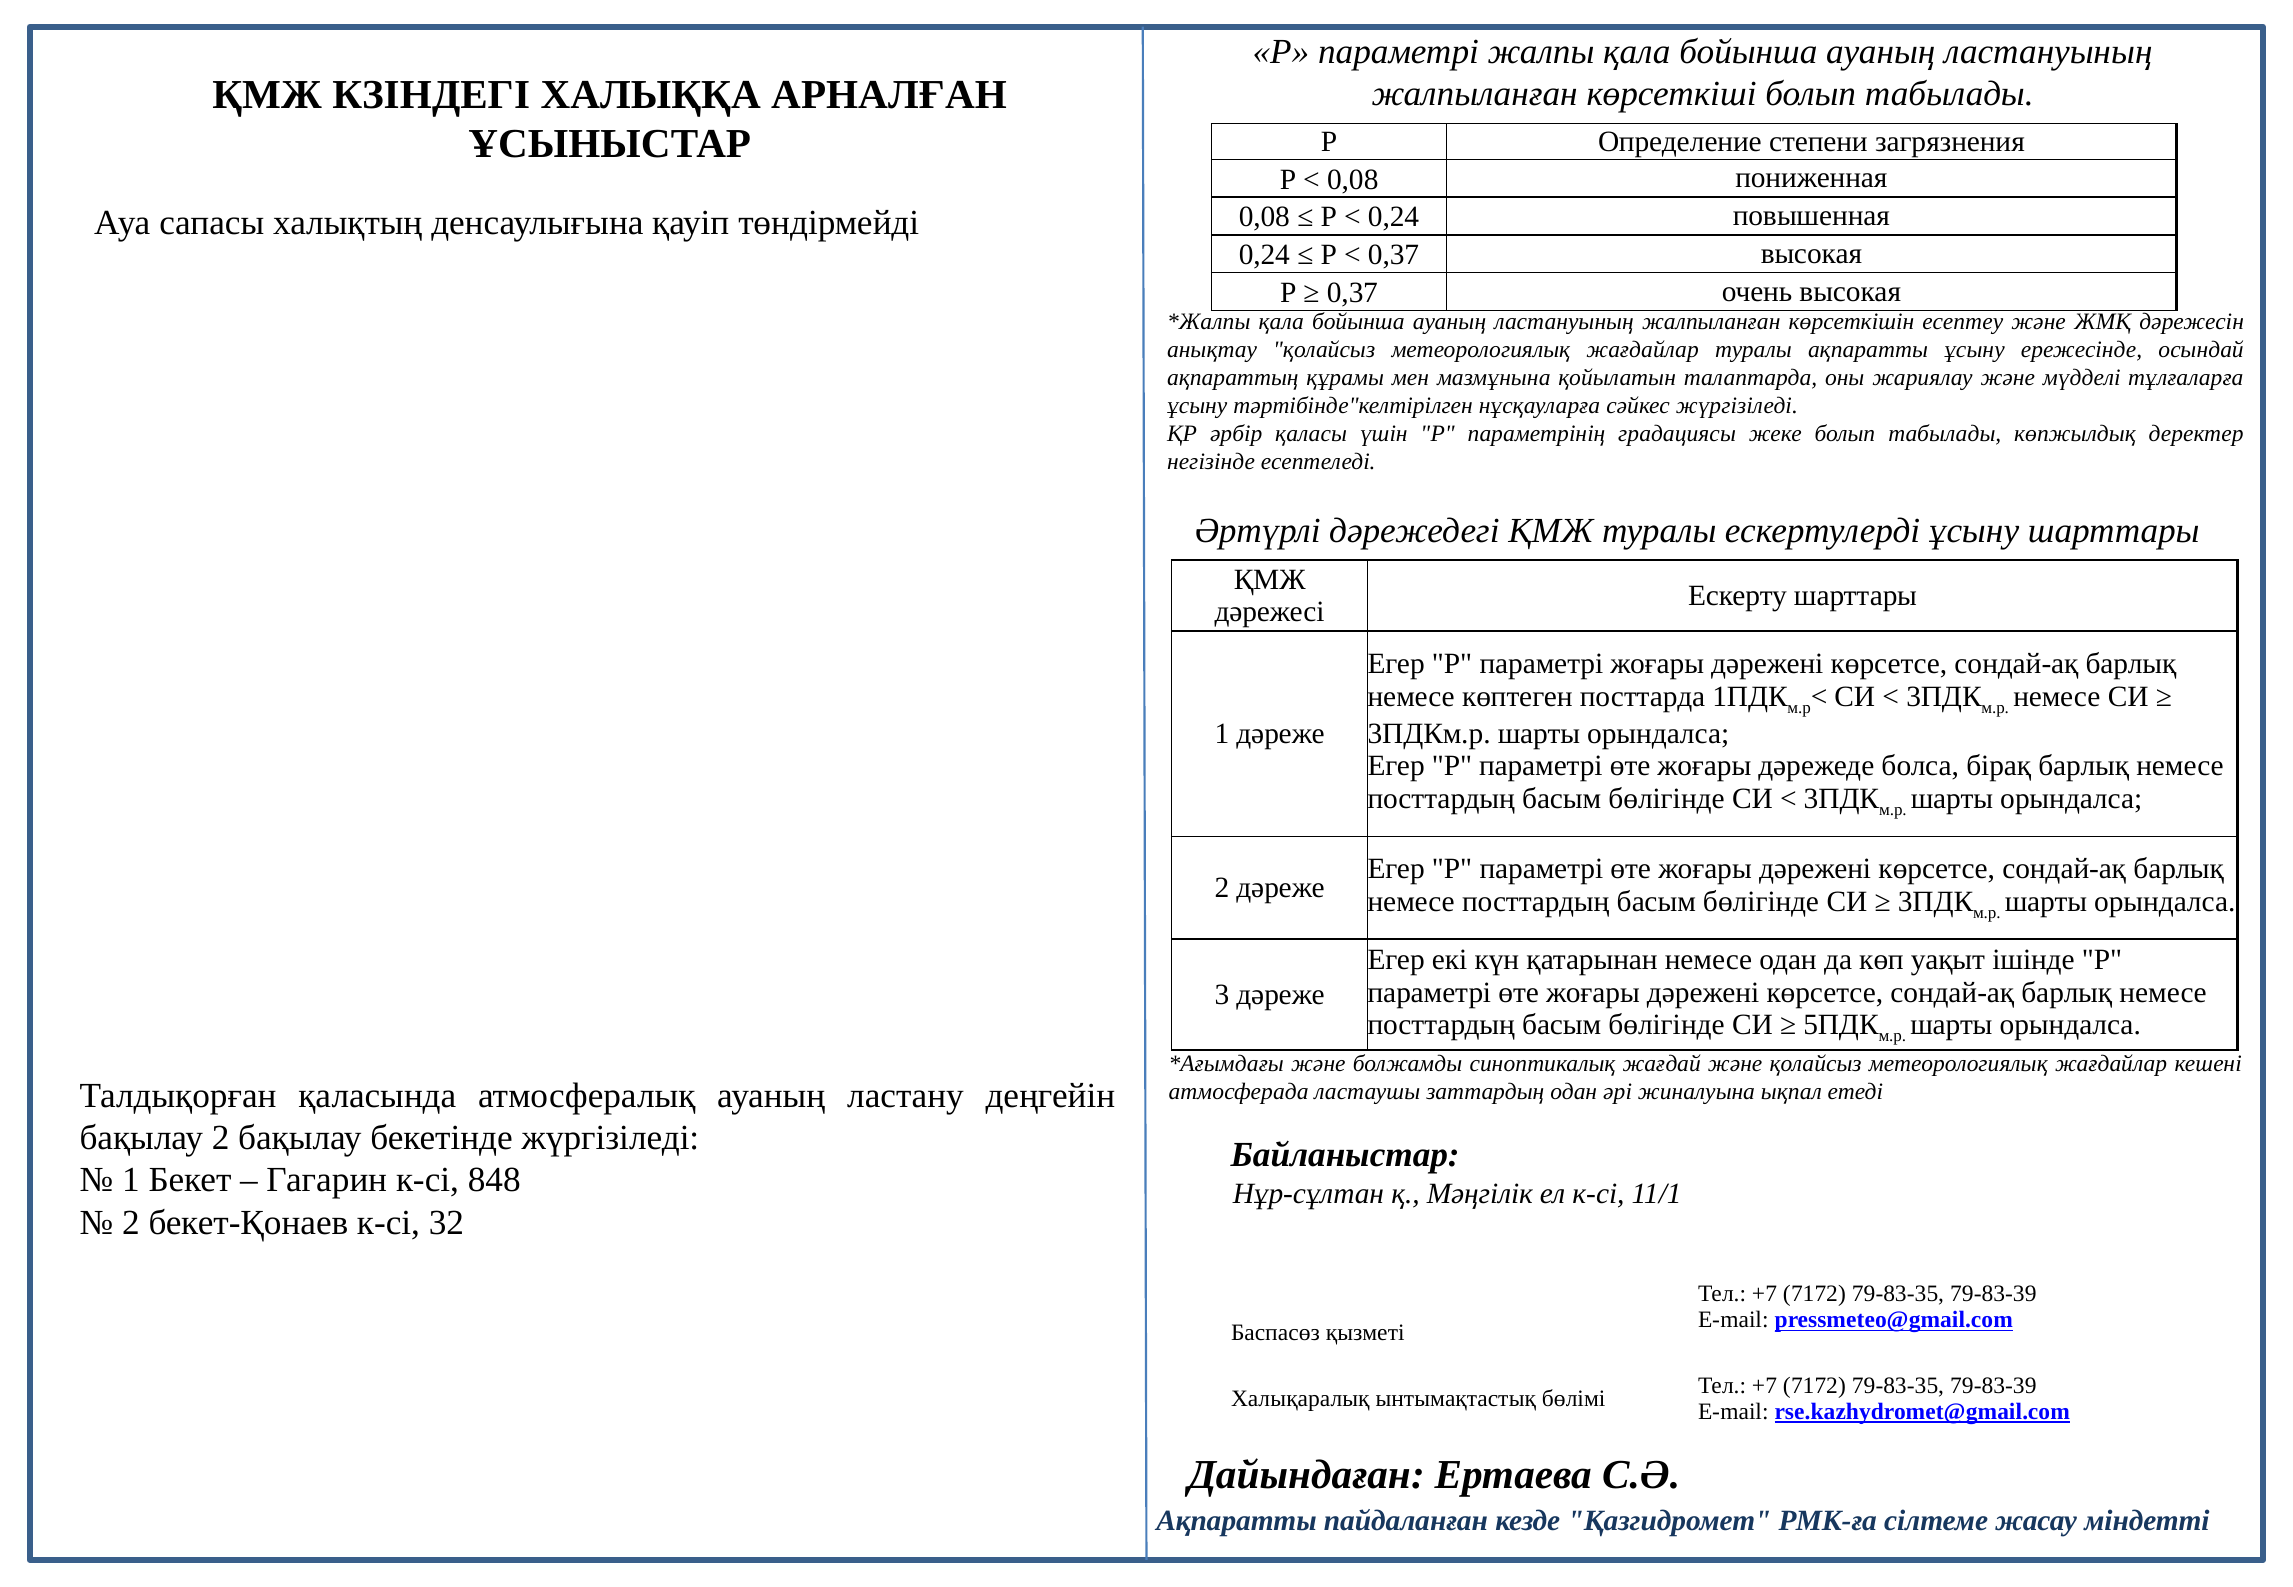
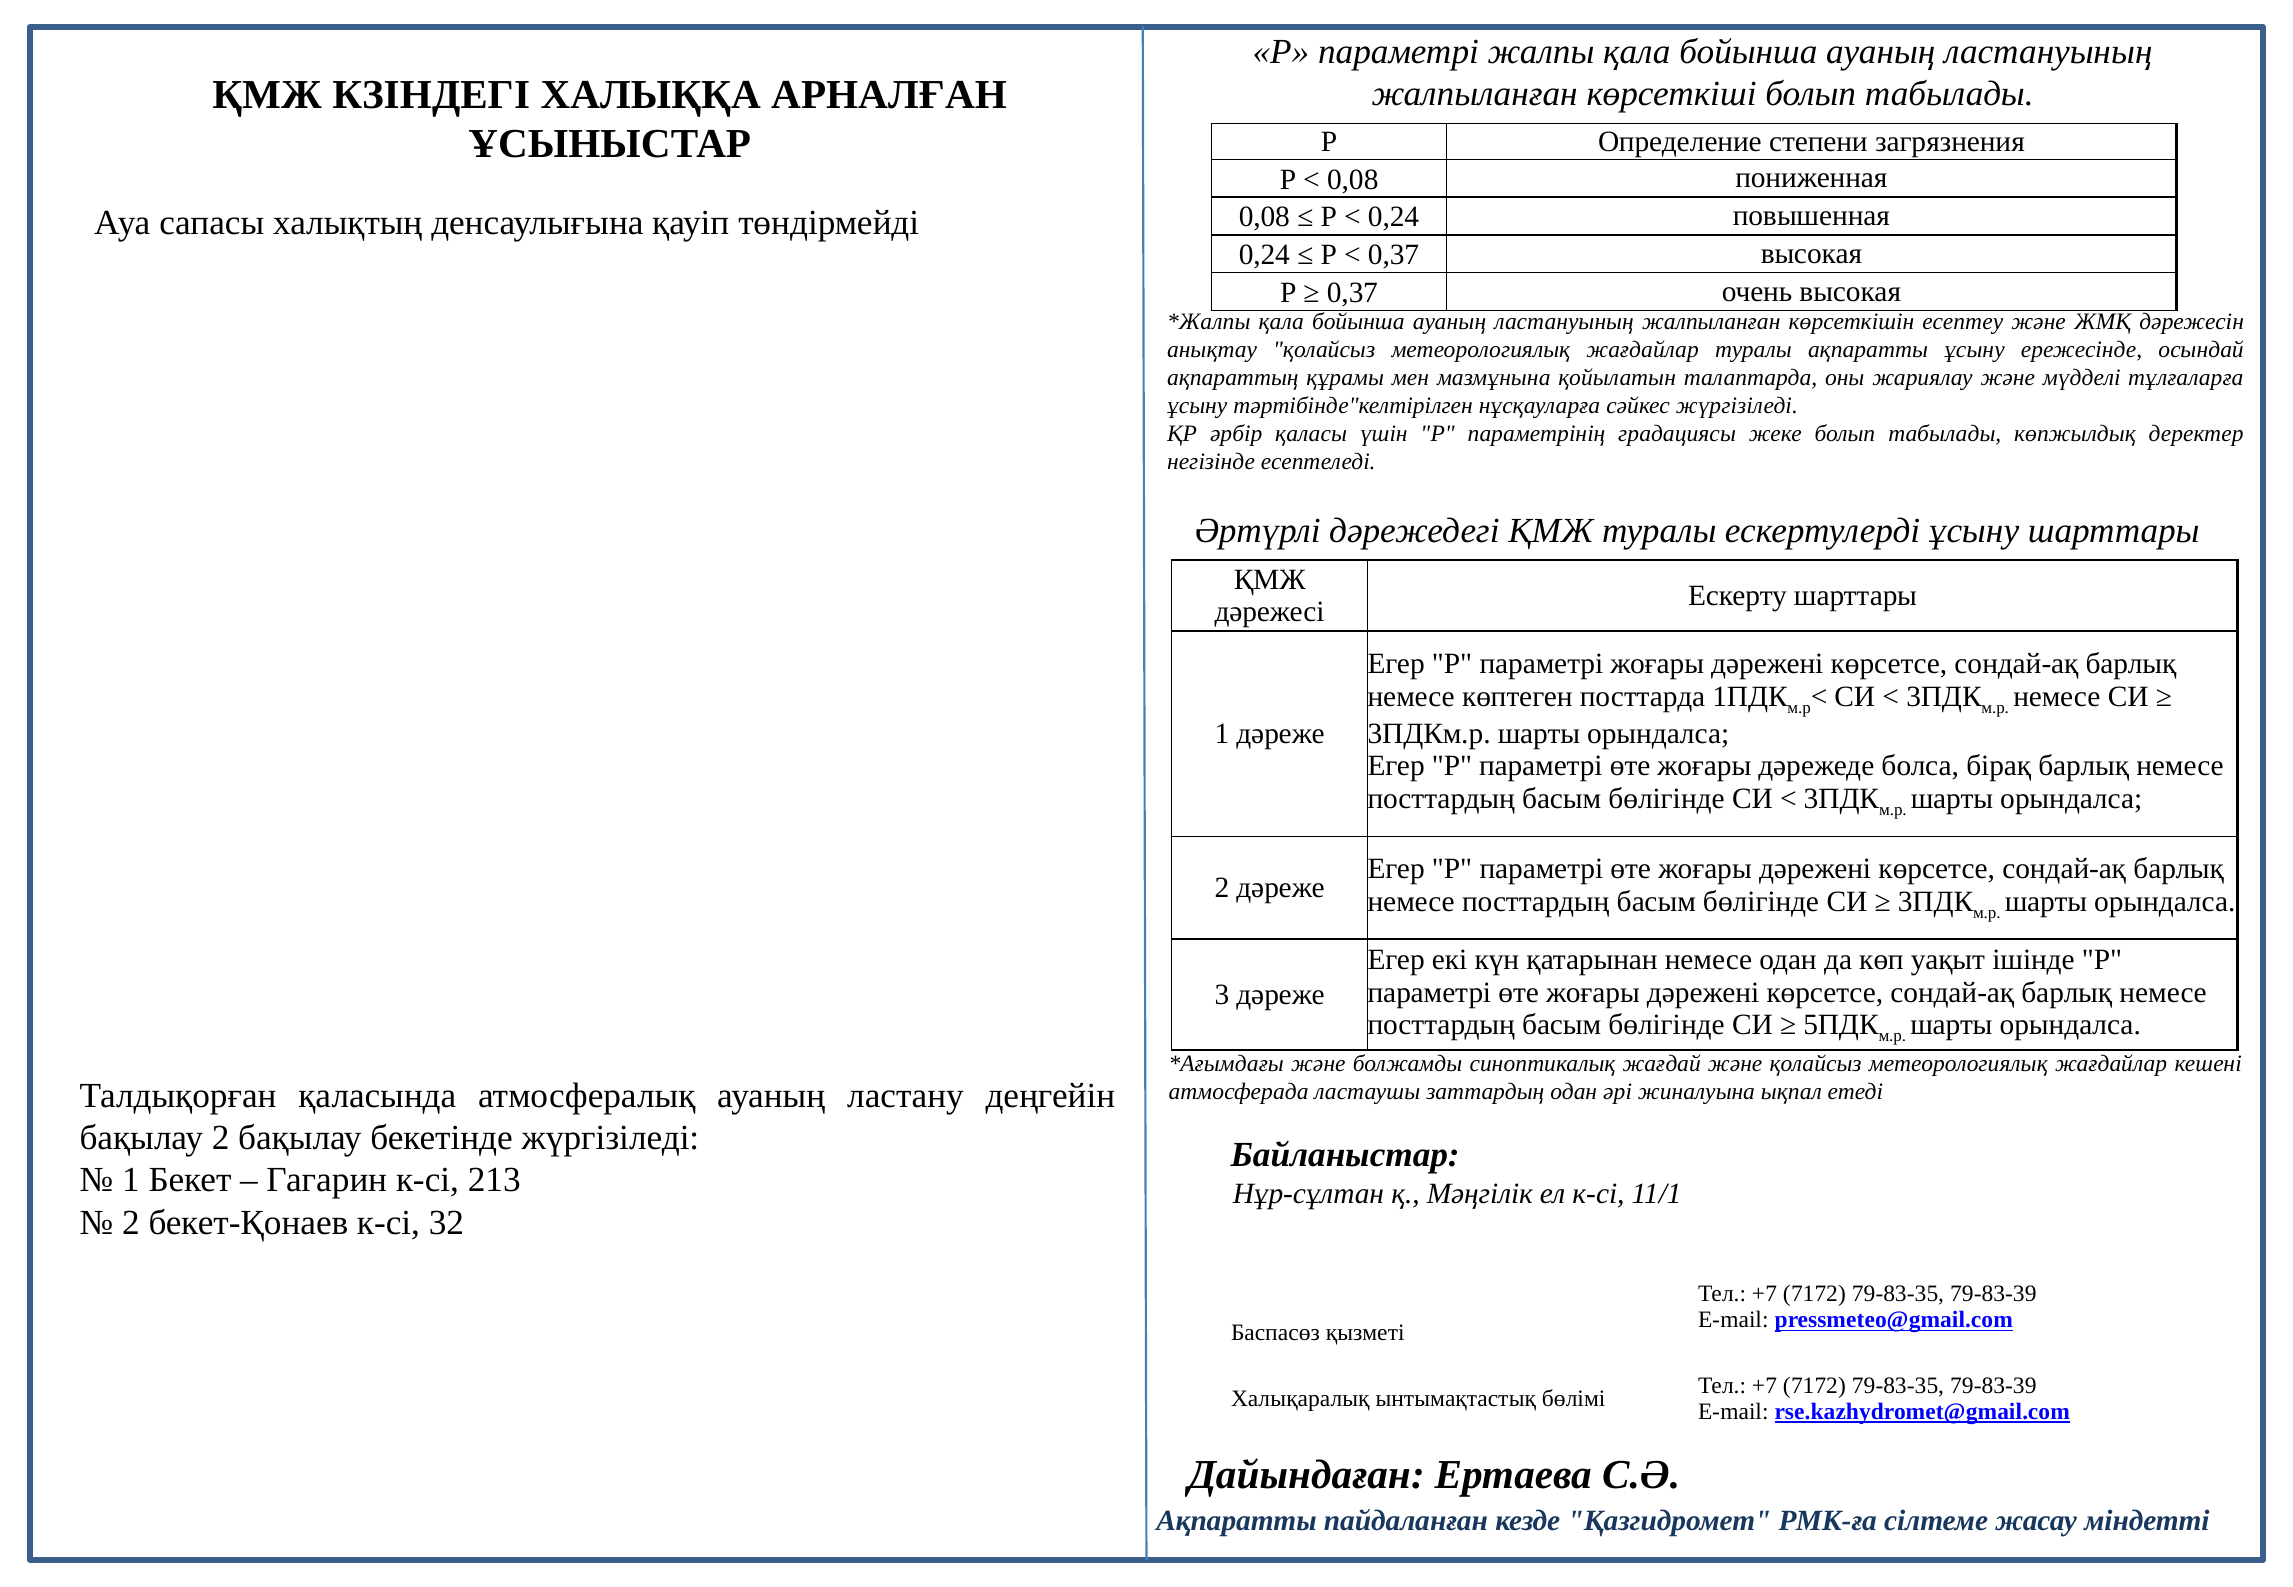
848: 848 -> 213
